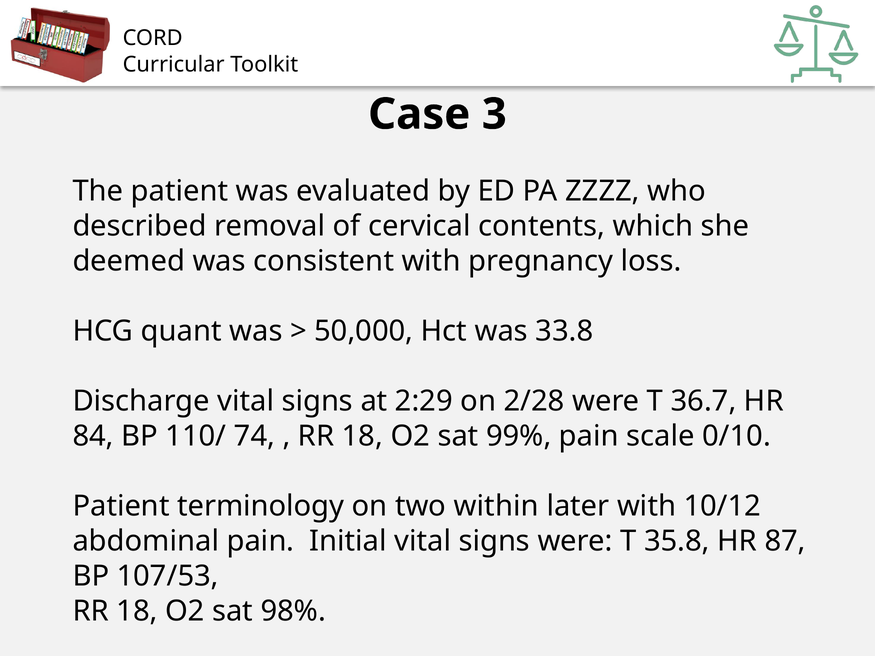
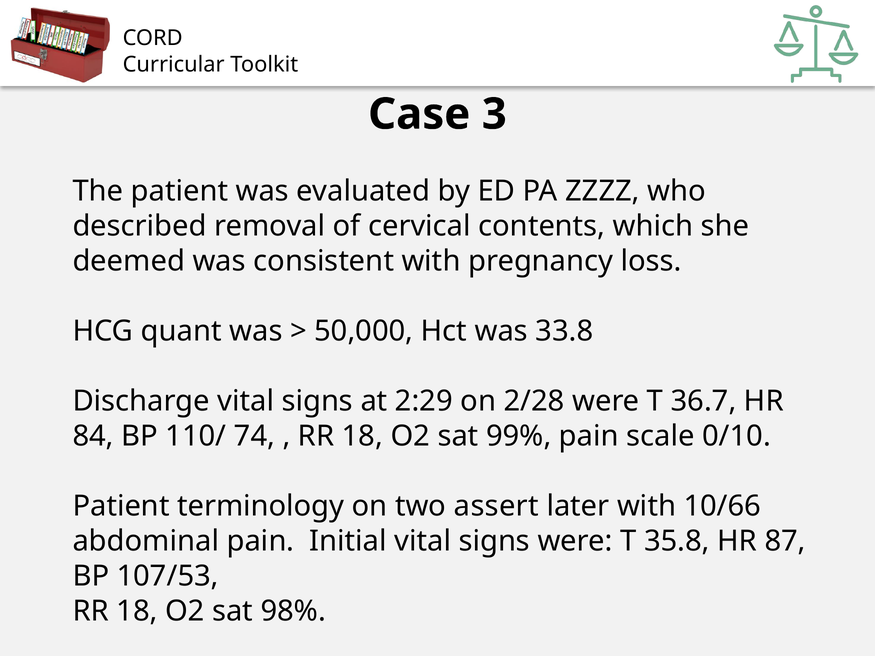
within: within -> assert
10/12: 10/12 -> 10/66
